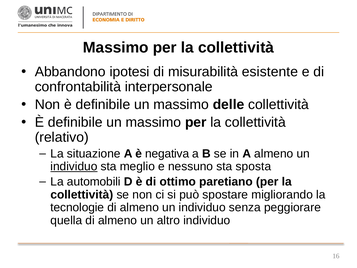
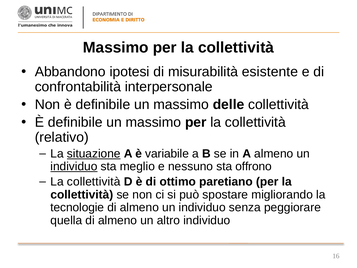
situazione underline: none -> present
negativa: negativa -> variabile
sposta: sposta -> offrono
automobili at (94, 182): automobili -> collettività
